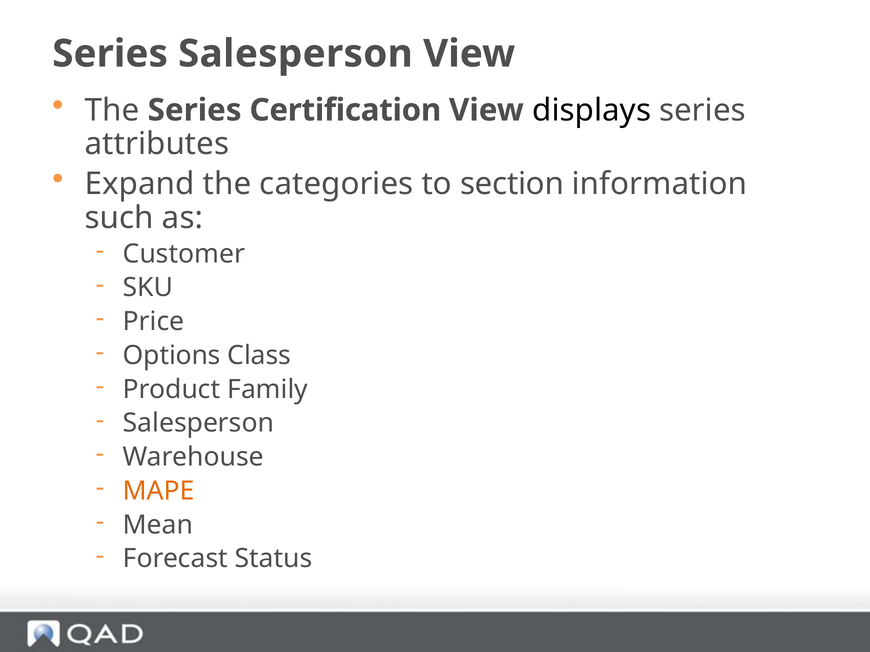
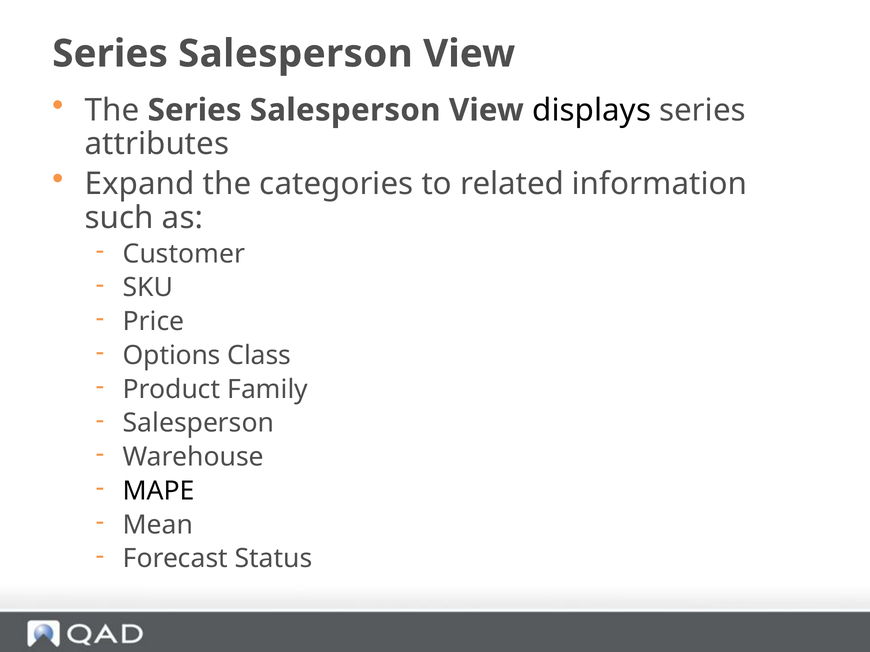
The Series Certification: Certification -> Salesperson
section: section -> related
MAPE colour: orange -> black
